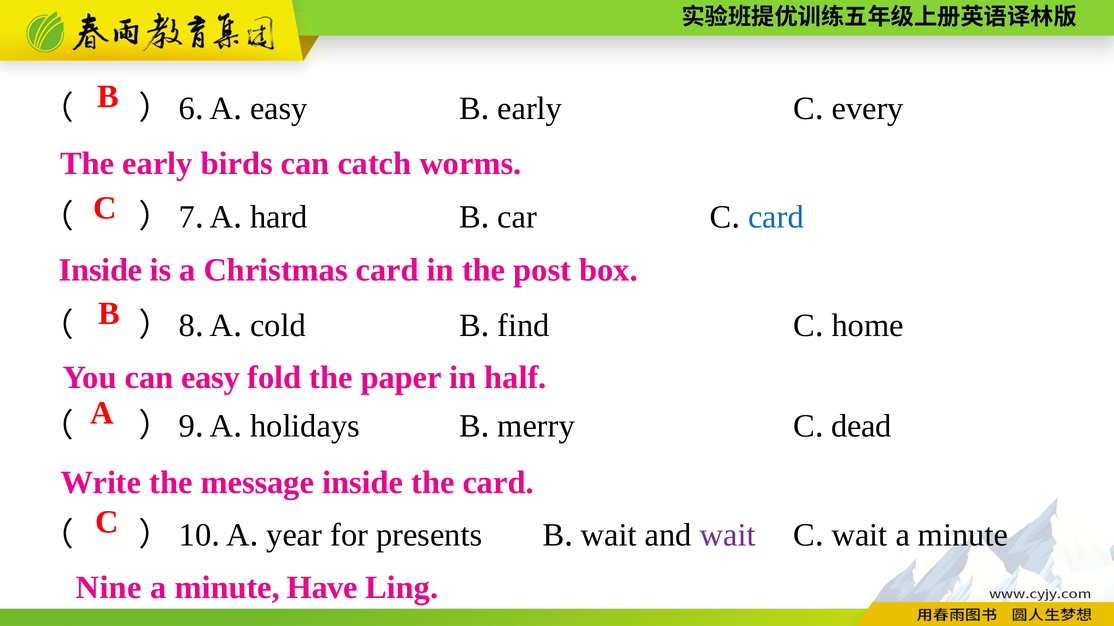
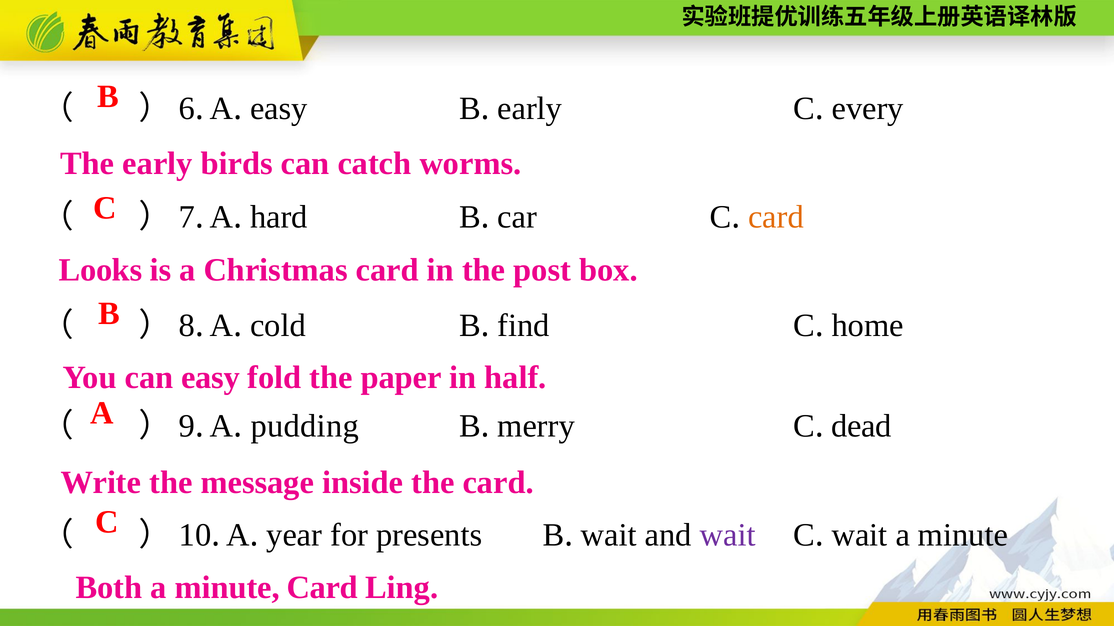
card at (776, 217) colour: blue -> orange
Inside at (101, 271): Inside -> Looks
holidays: holidays -> pudding
Nine: Nine -> Both
minute Have: Have -> Card
